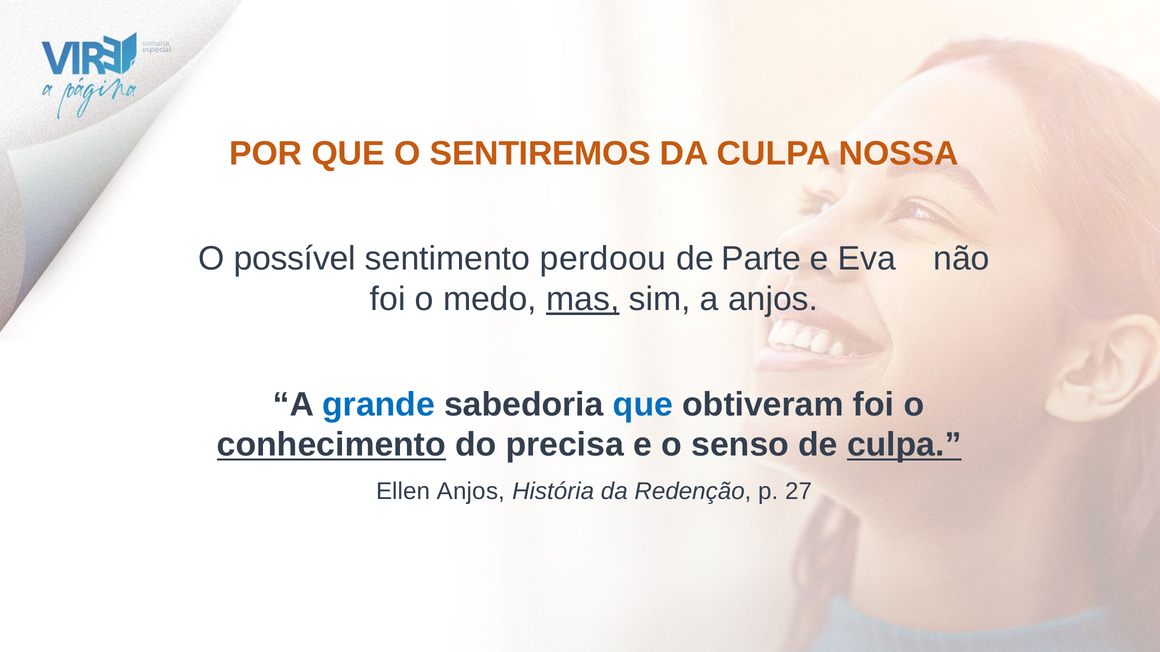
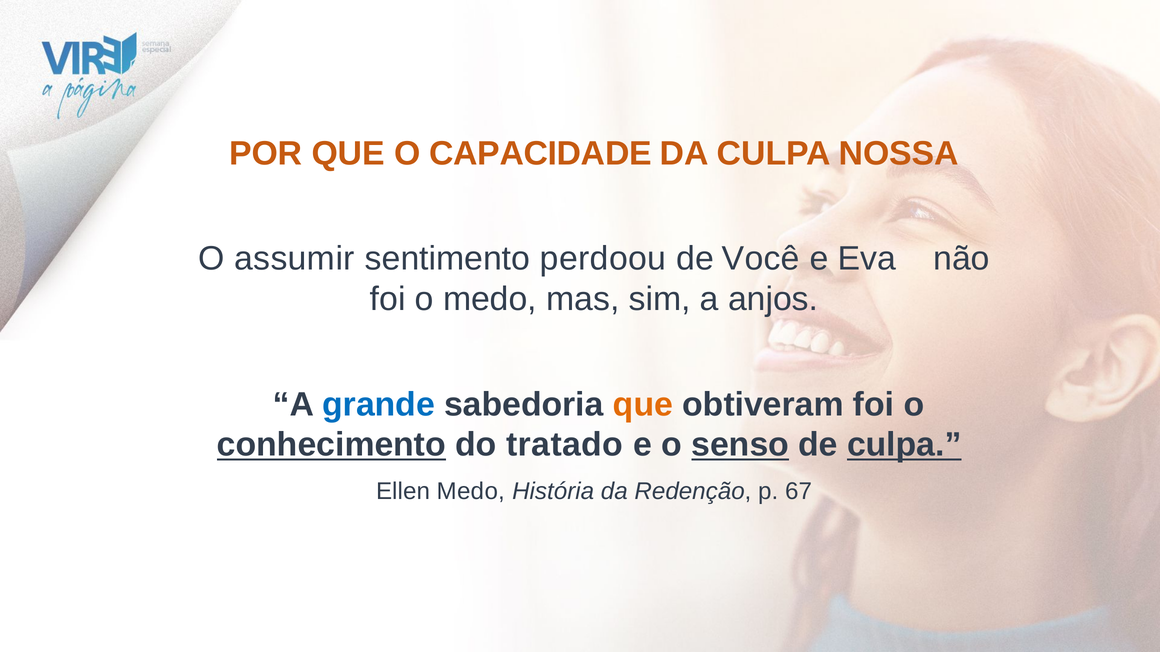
SENTIREMOS: SENTIREMOS -> CAPACIDADE
possível: possível -> assumir
Parte: Parte -> Você
mas underline: present -> none
que at (643, 405) colour: blue -> orange
precisa: precisa -> tratado
senso underline: none -> present
Ellen Anjos: Anjos -> Medo
27: 27 -> 67
